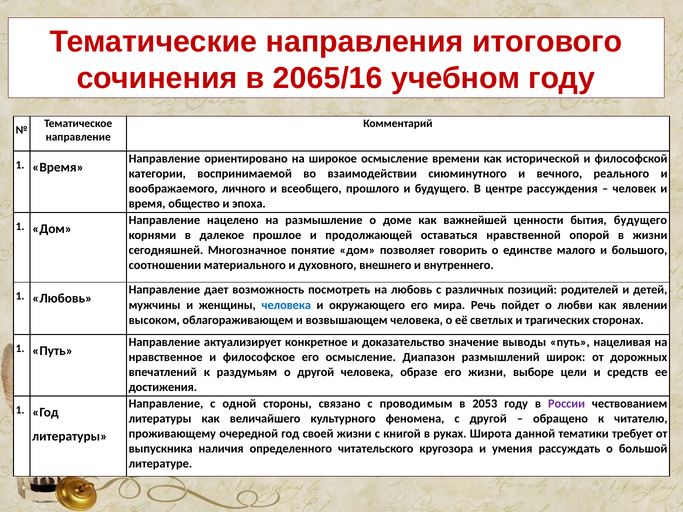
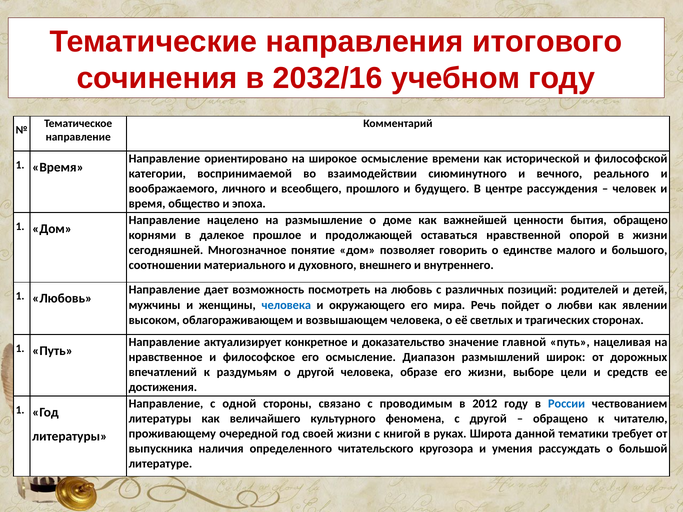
2065/16: 2065/16 -> 2032/16
бытия будущего: будущего -> обращено
выводы: выводы -> главной
2053: 2053 -> 2012
России colour: purple -> blue
